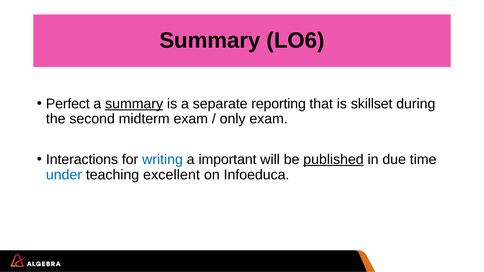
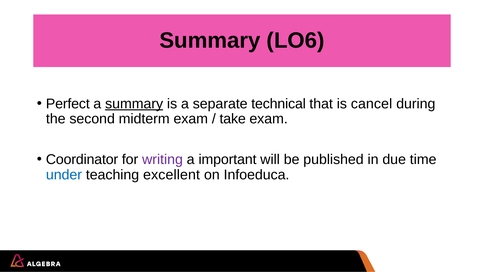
reporting: reporting -> technical
skillset: skillset -> cancel
only: only -> take
Interactions: Interactions -> Coordinator
writing colour: blue -> purple
published underline: present -> none
